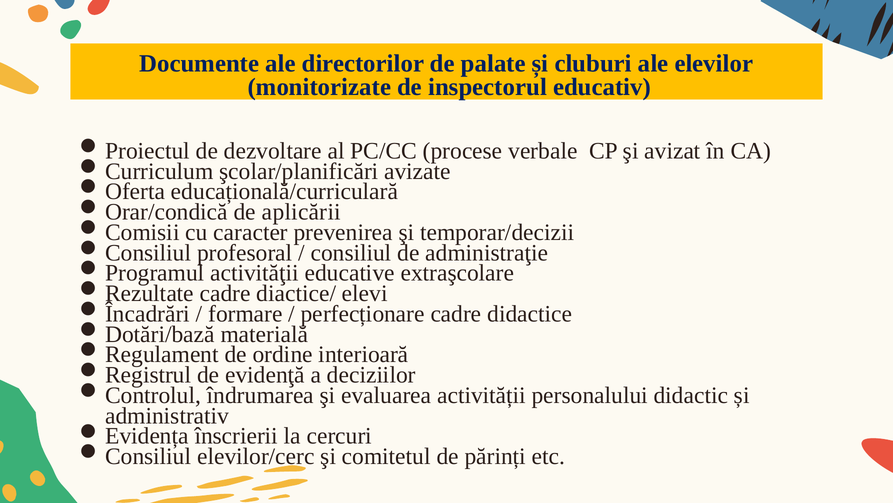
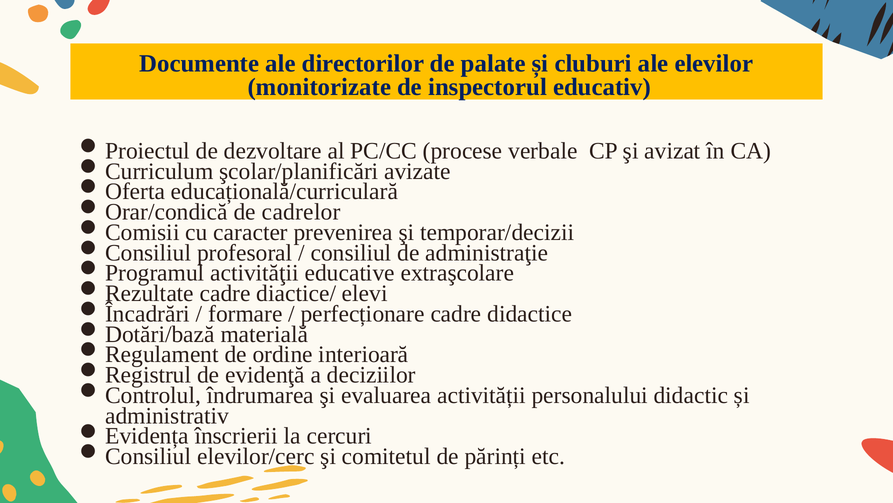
aplicării: aplicării -> cadrelor
